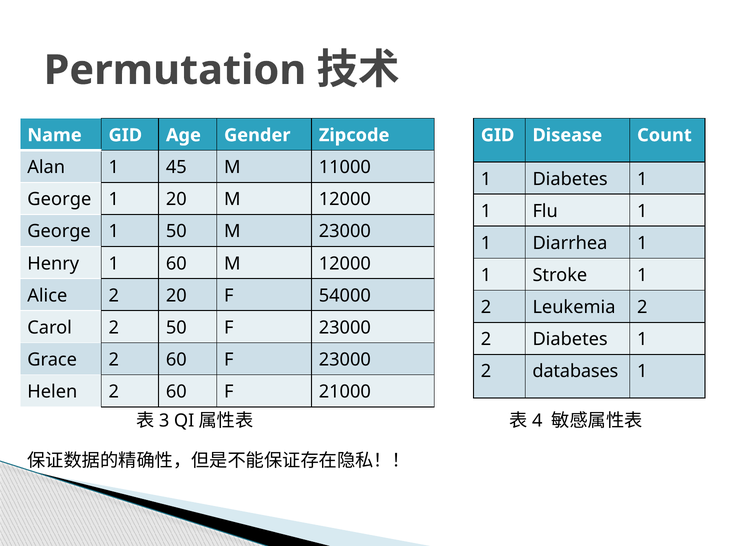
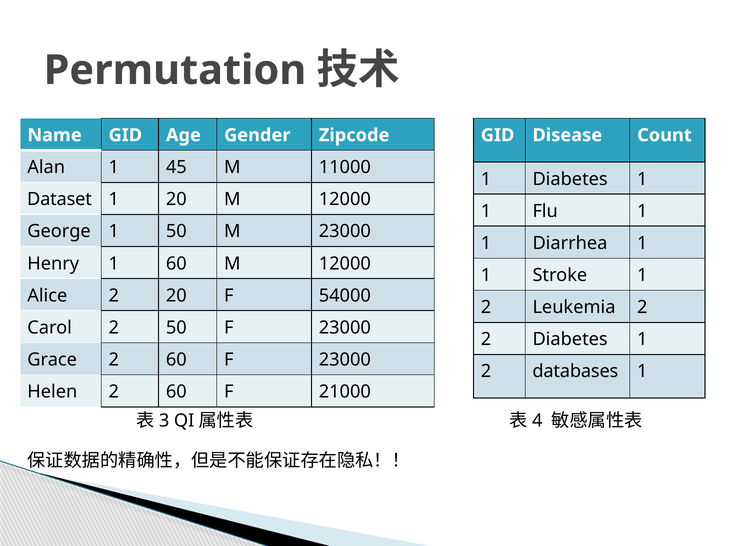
George at (59, 200): George -> Dataset
